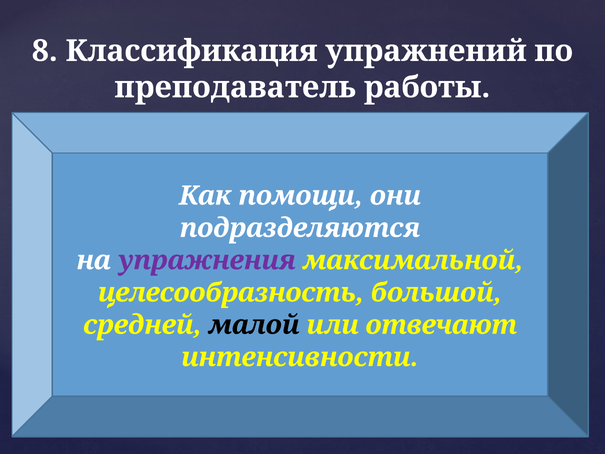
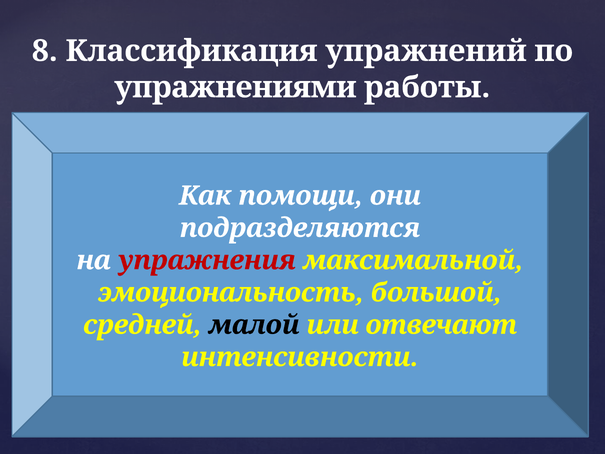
преподаватель: преподаватель -> упражнениями
упражнения colour: purple -> red
целесообразность: целесообразность -> эмоциональность
